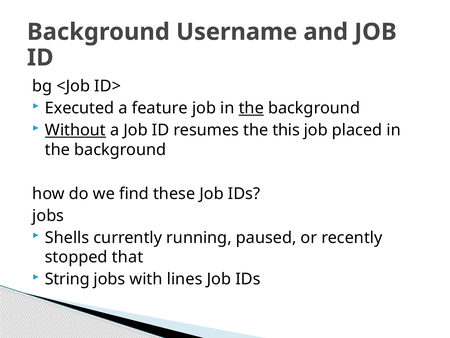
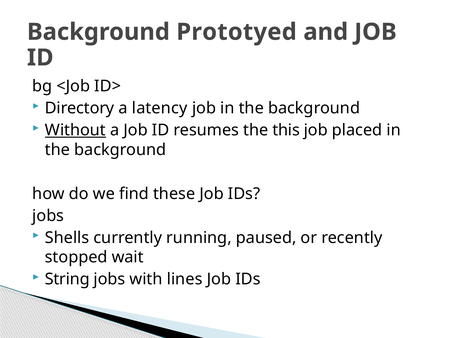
Username: Username -> Prototyed
Executed: Executed -> Directory
feature: feature -> latency
the at (251, 108) underline: present -> none
that: that -> wait
